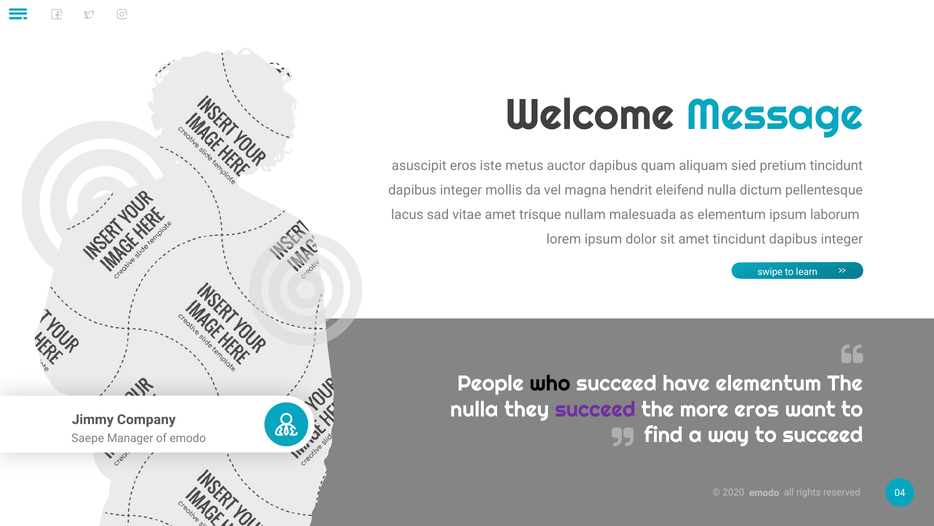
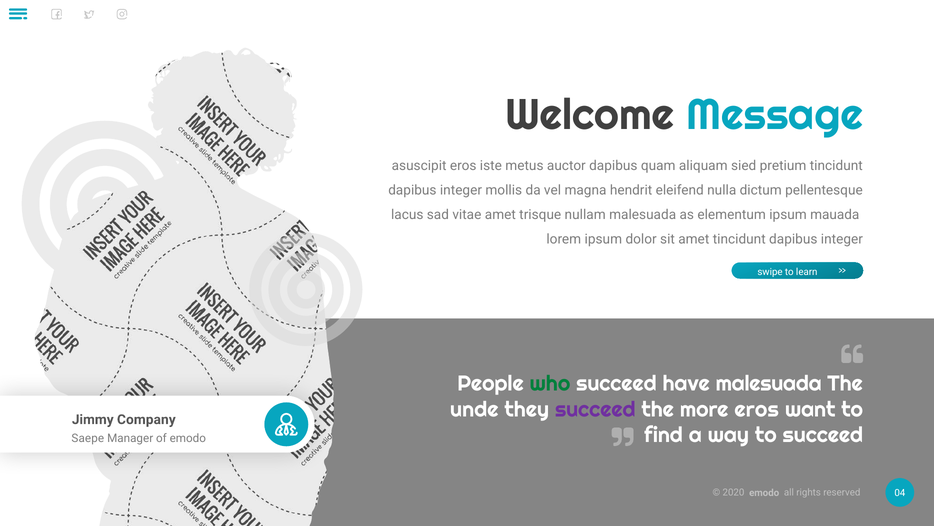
laborum: laborum -> mauada
who colour: black -> green
have elementum: elementum -> malesuada
nulla at (474, 409): nulla -> unde
